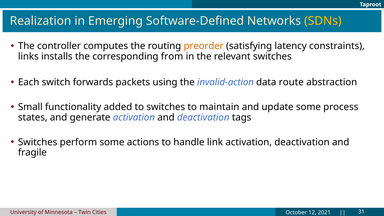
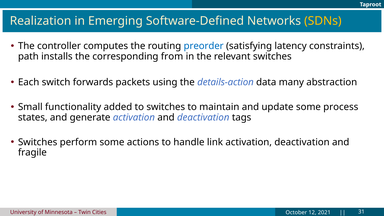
preorder colour: orange -> blue
links: links -> path
invalid-action: invalid-action -> details-action
route: route -> many
